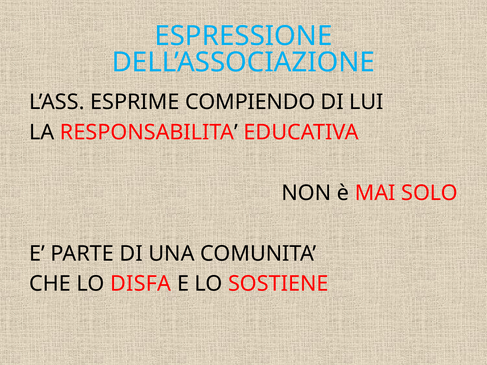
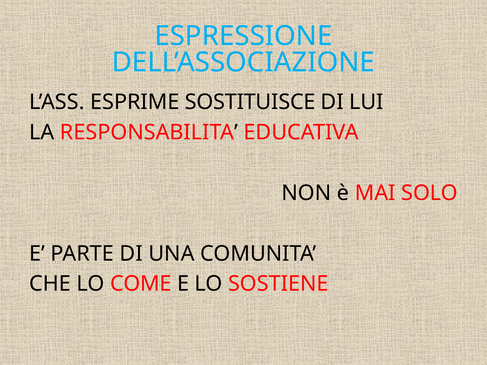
COMPIENDO: COMPIENDO -> SOSTITUISCE
DISFA: DISFA -> COME
